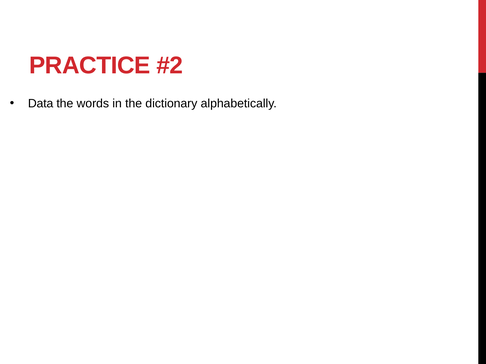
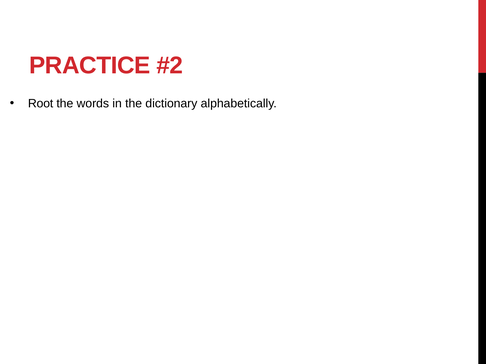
Data: Data -> Root
